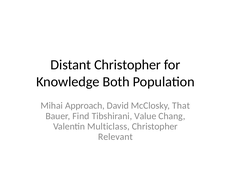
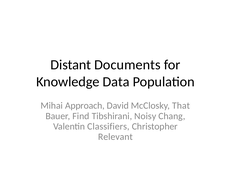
Distant Christopher: Christopher -> Documents
Both: Both -> Data
Value: Value -> Noisy
Multiclass: Multiclass -> Classifiers
